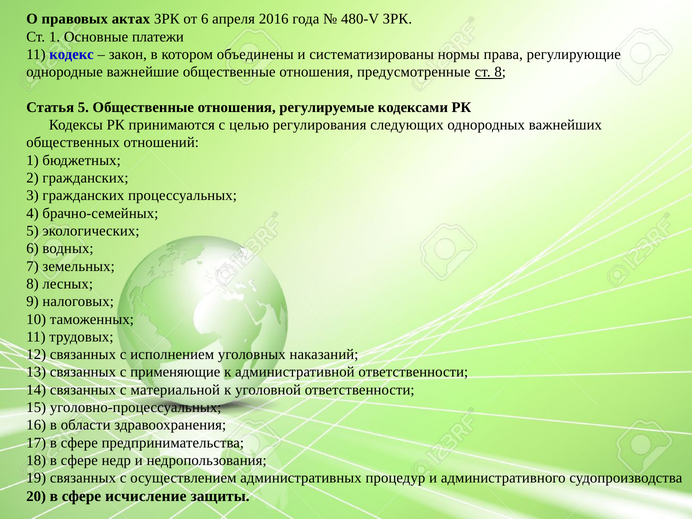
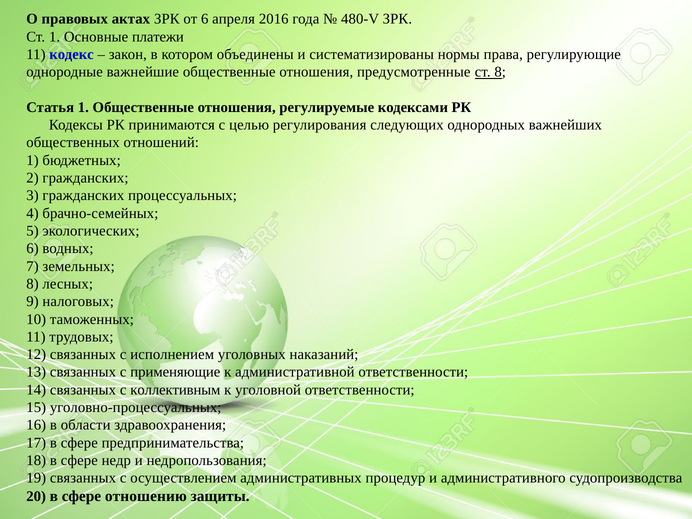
Статья 5: 5 -> 1
материальной: материальной -> коллективным
исчисление: исчисление -> отношению
